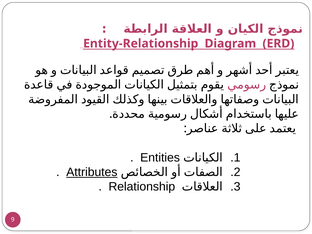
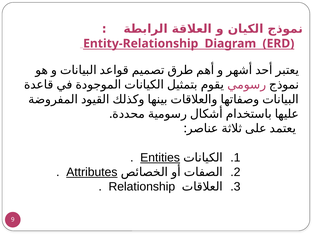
Entities underline: none -> present
